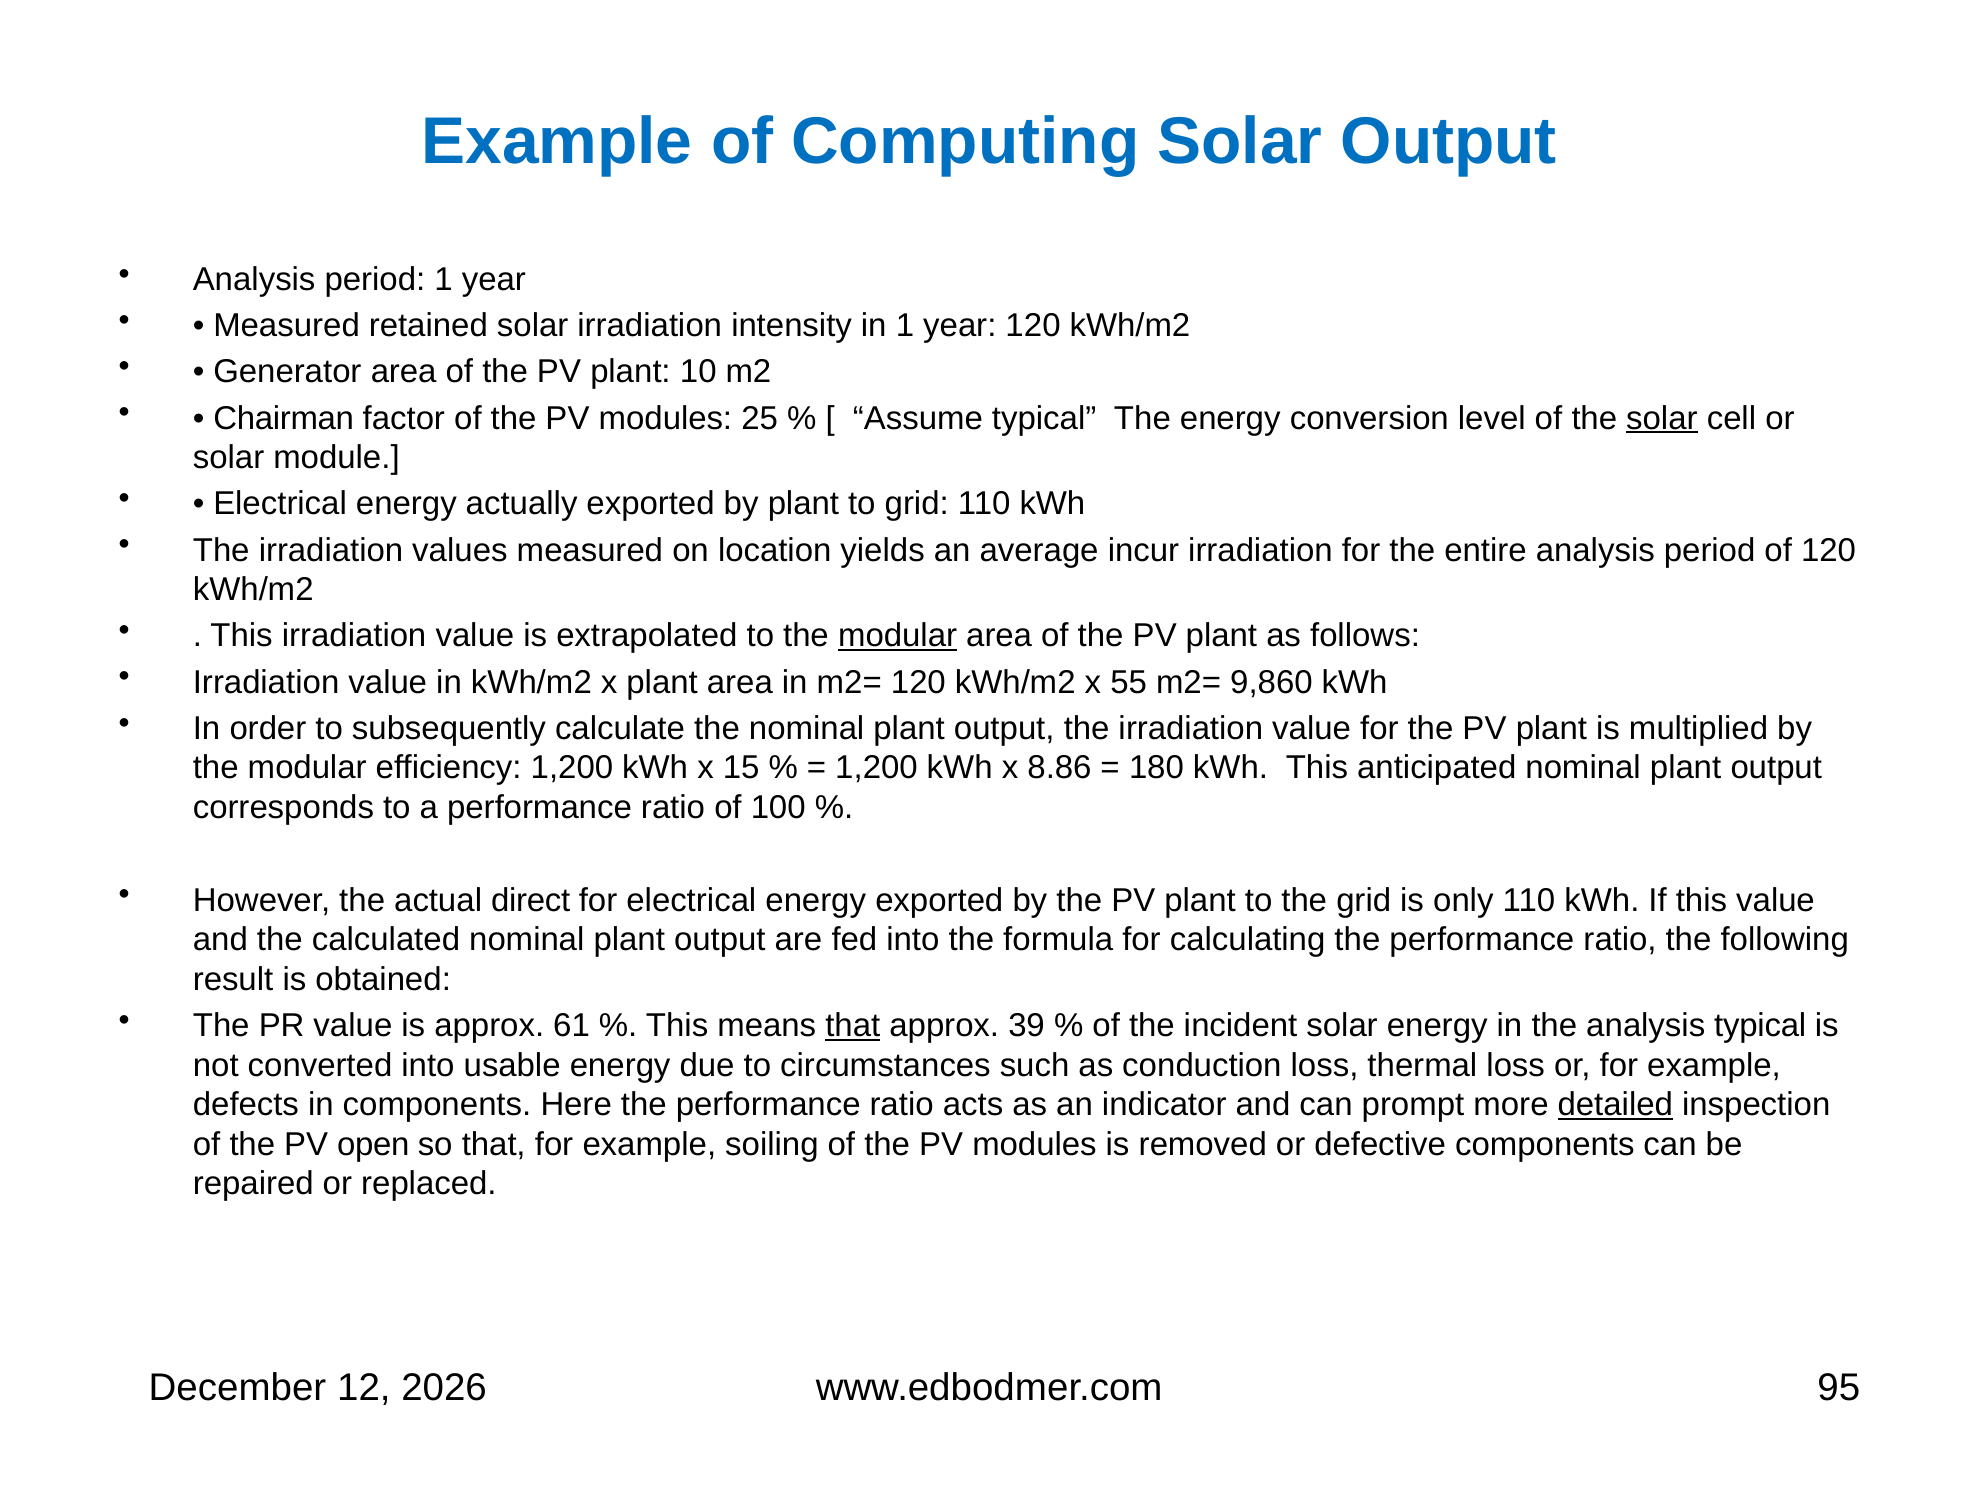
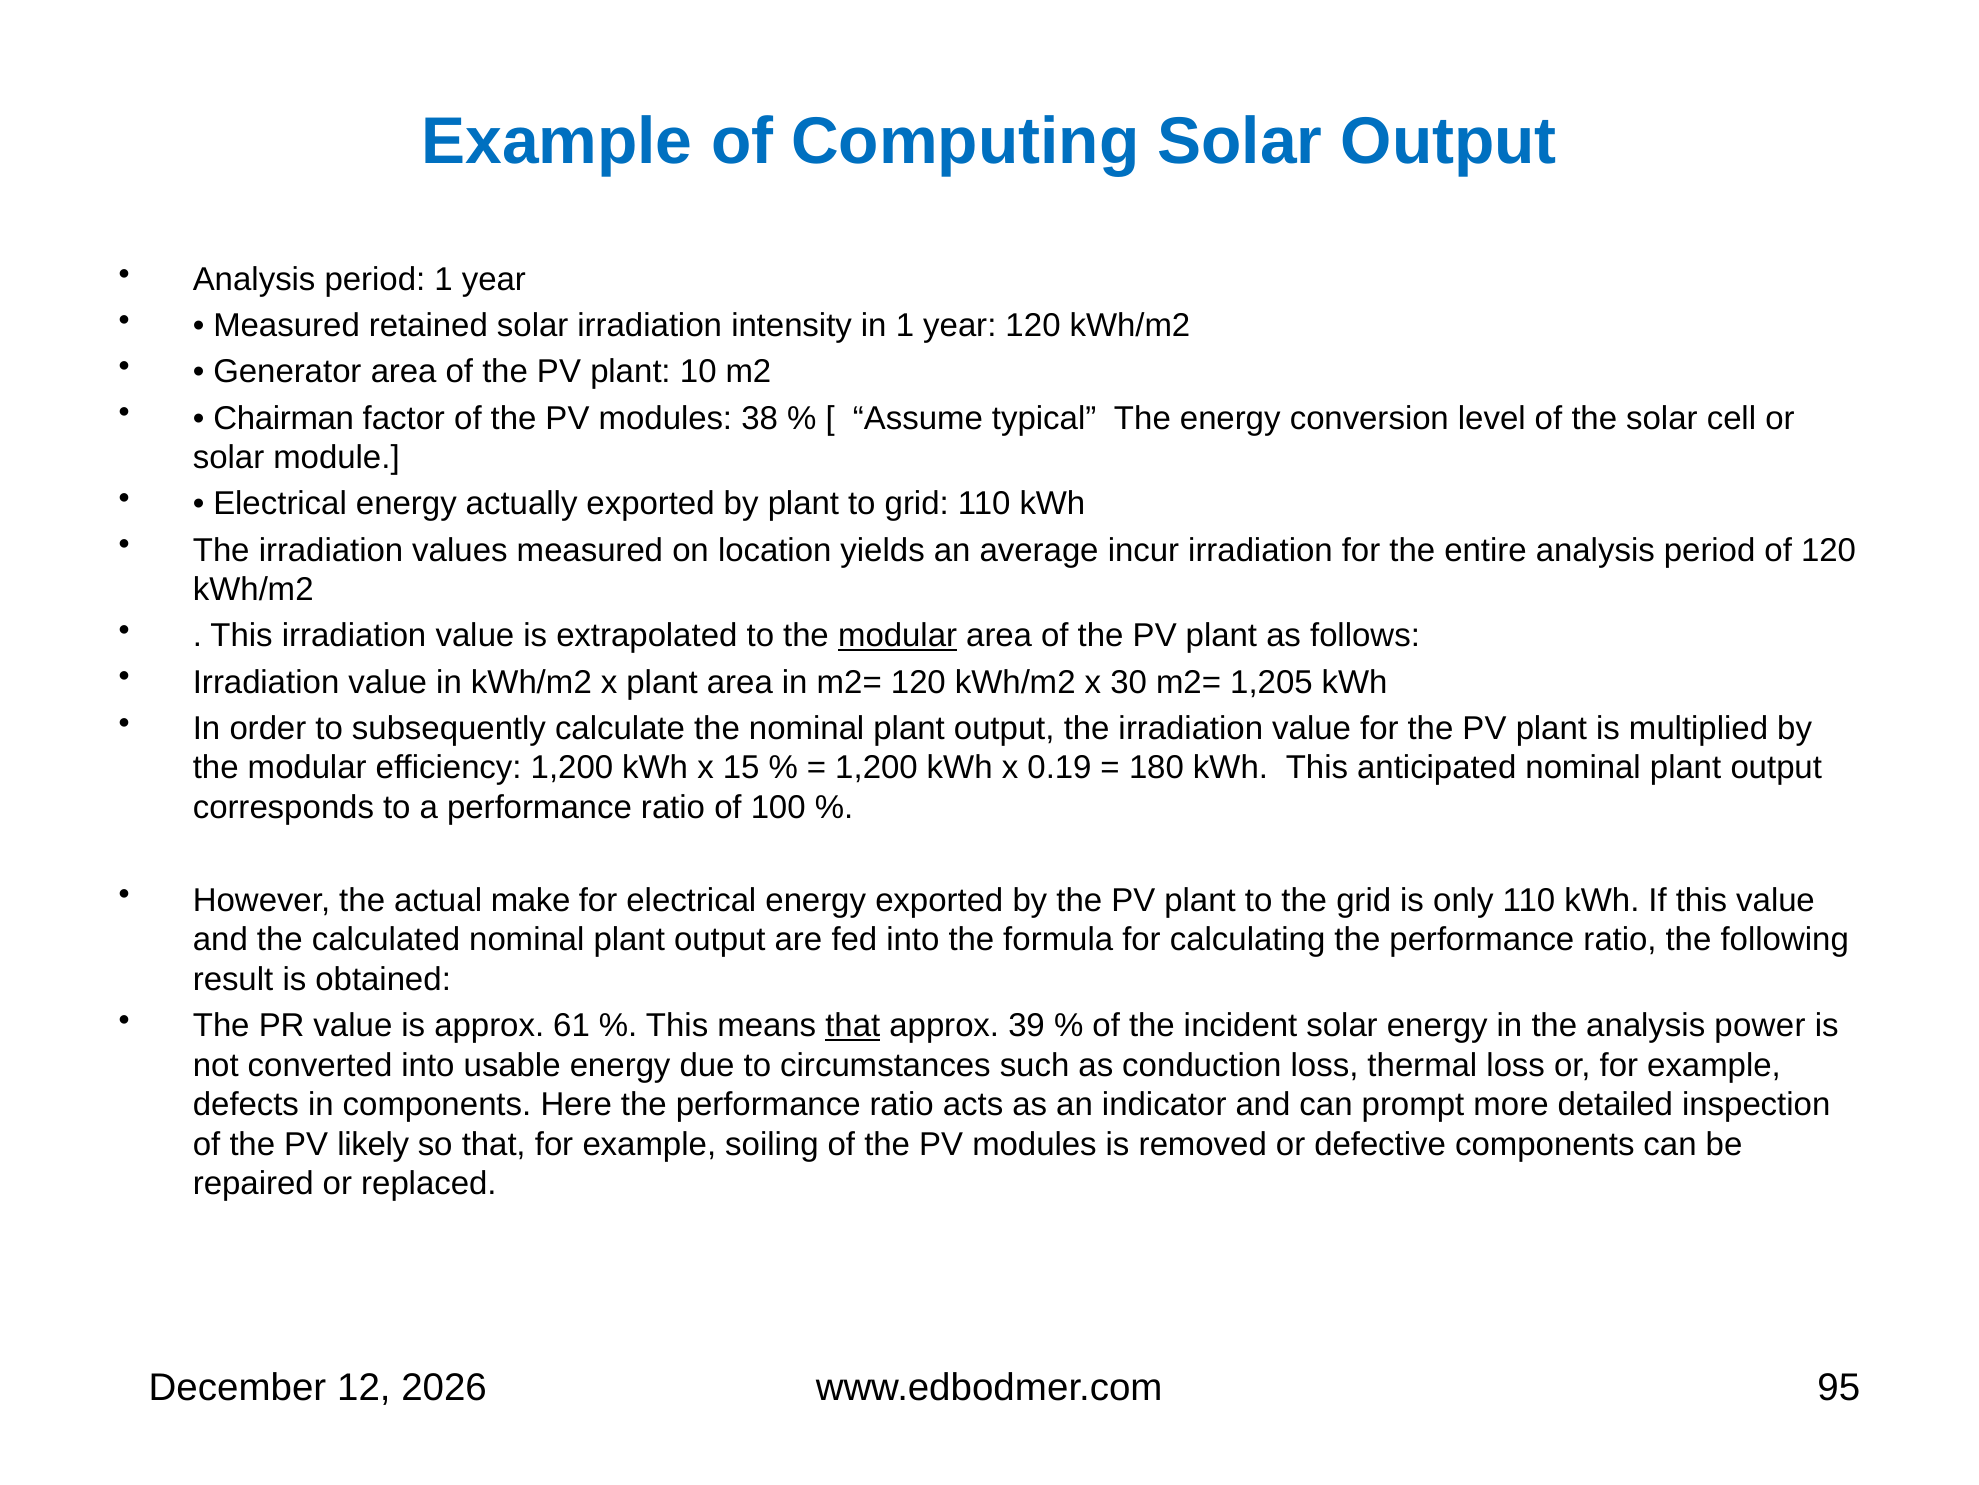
25: 25 -> 38
solar at (1662, 418) underline: present -> none
55: 55 -> 30
9,860: 9,860 -> 1,205
8.86: 8.86 -> 0.19
direct: direct -> make
analysis typical: typical -> power
detailed underline: present -> none
open: open -> likely
